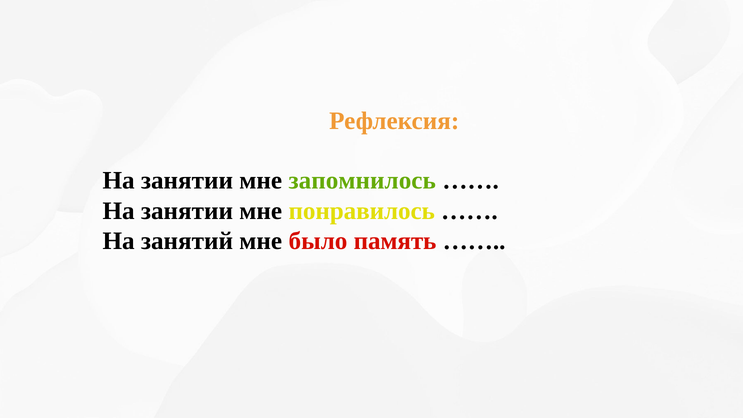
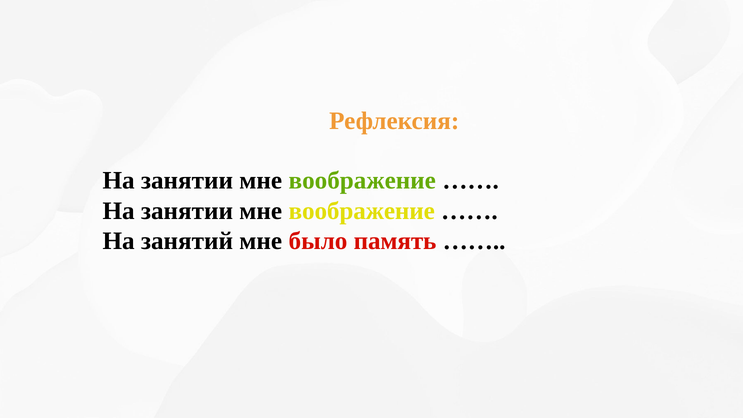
запомнилось at (362, 181): запомнилось -> воображение
понравилось at (362, 211): понравилось -> воображение
